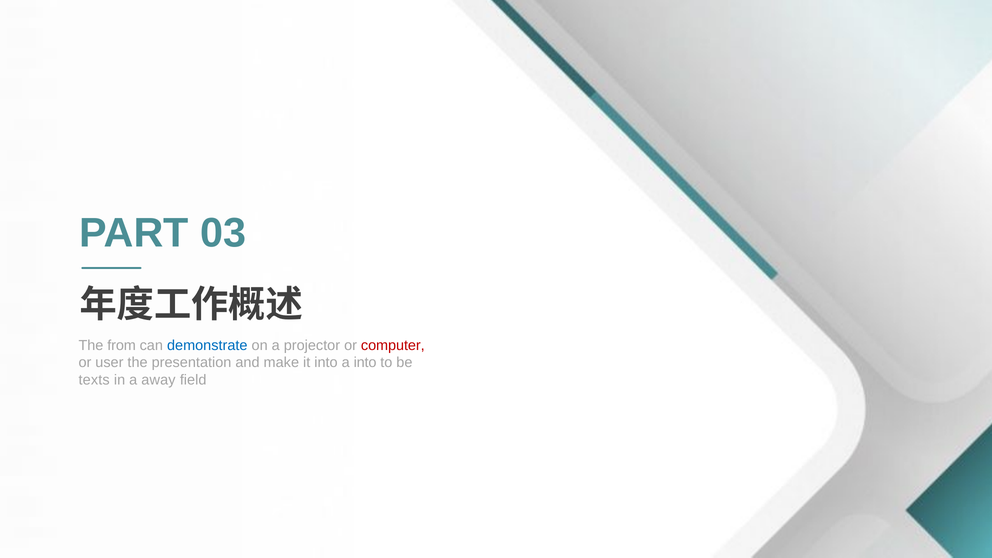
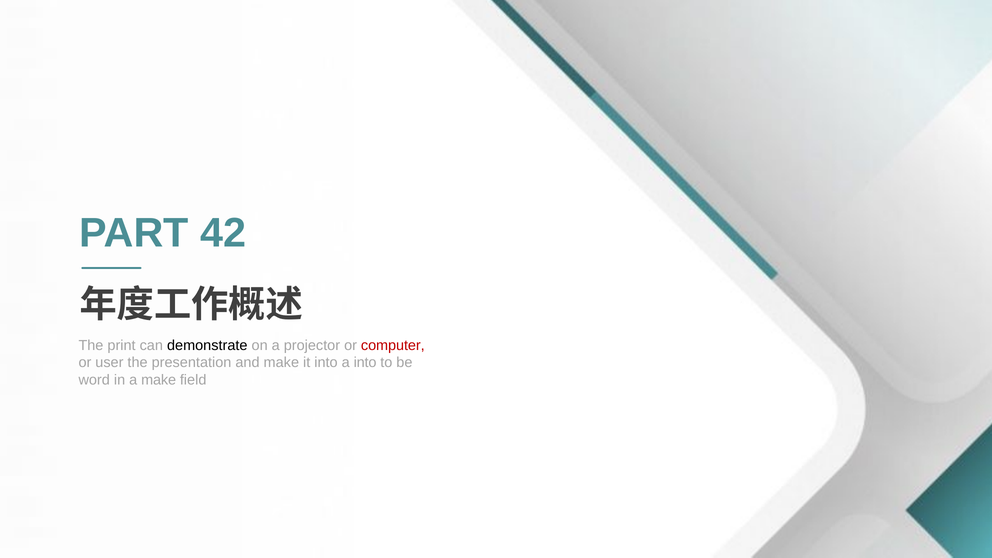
03: 03 -> 42
from: from -> print
demonstrate colour: blue -> black
texts: texts -> word
a away: away -> make
